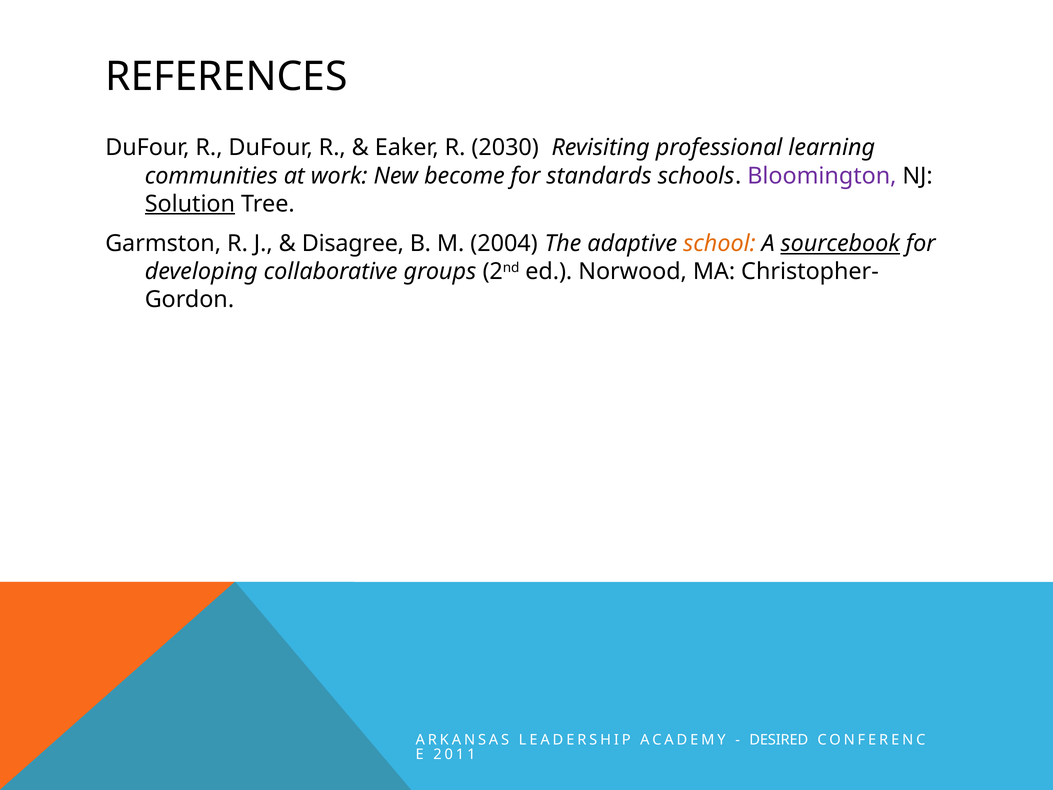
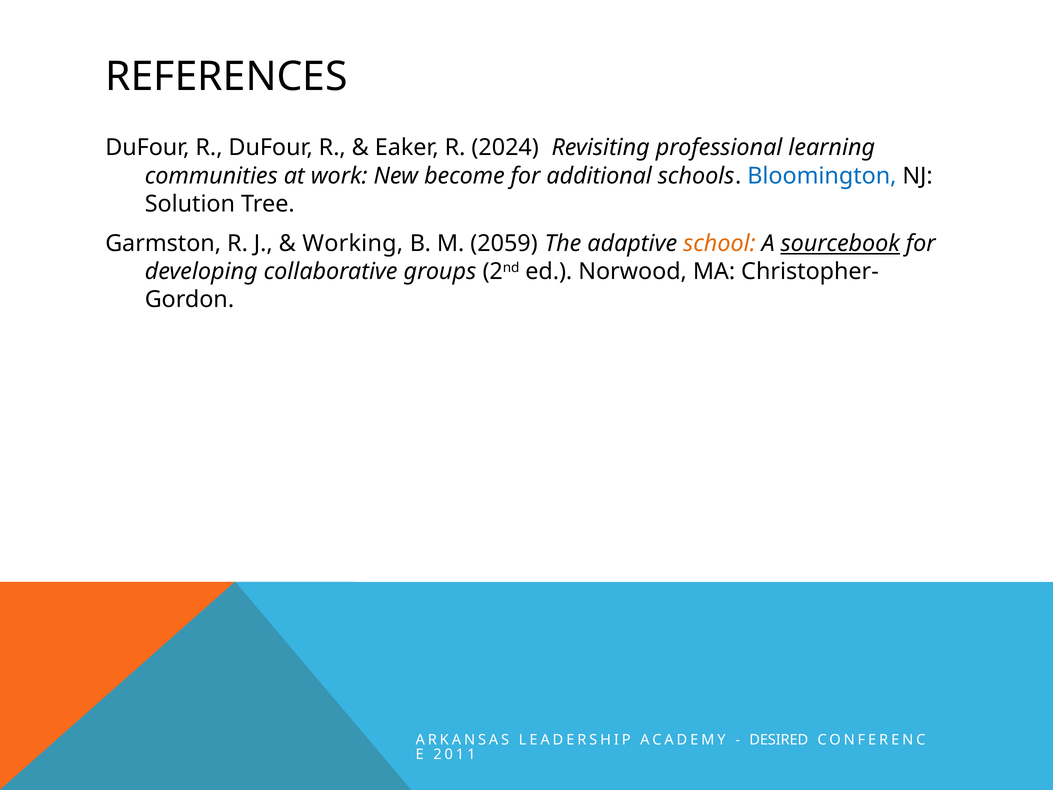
2030: 2030 -> 2024
standards: standards -> additional
Bloomington colour: purple -> blue
Solution underline: present -> none
Disagree: Disagree -> Working
2004: 2004 -> 2059
